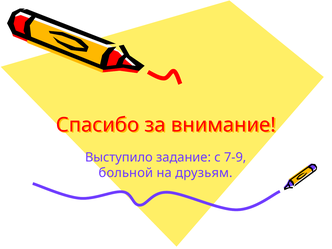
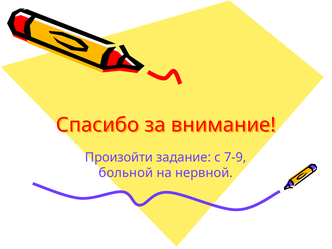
Выступило: Выступило -> Произойти
друзьям: друзьям -> нервной
